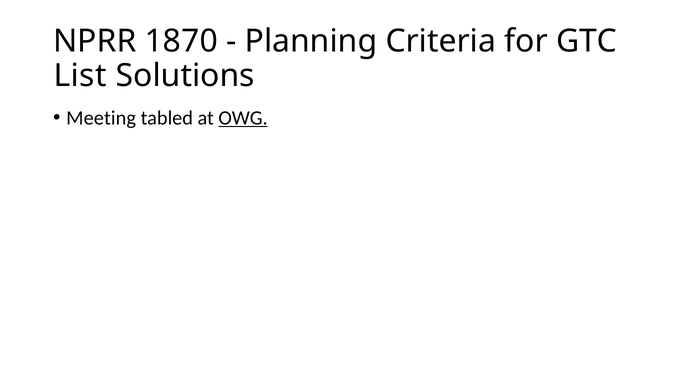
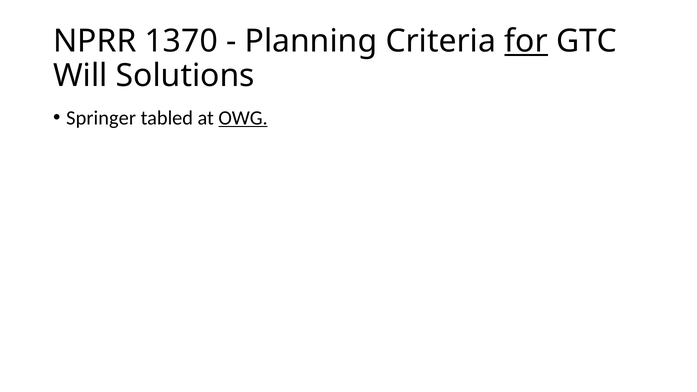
1870: 1870 -> 1370
for underline: none -> present
List: List -> Will
Meeting: Meeting -> Springer
